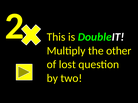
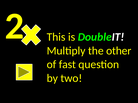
lost: lost -> fast
